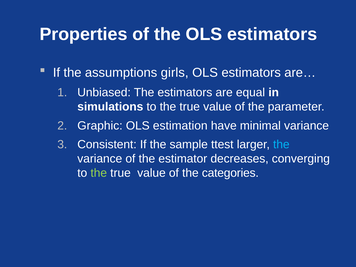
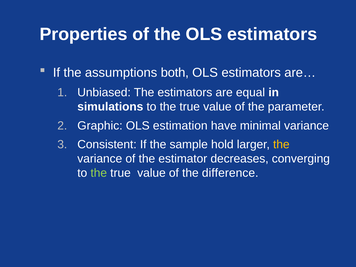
girls: girls -> both
ttest: ttest -> hold
the at (281, 145) colour: light blue -> yellow
categories: categories -> difference
